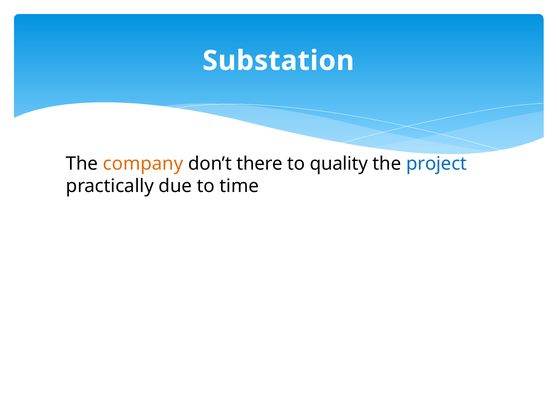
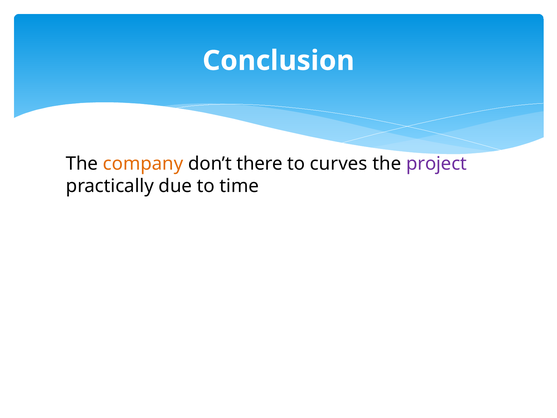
Substation: Substation -> Conclusion
quality: quality -> curves
project colour: blue -> purple
